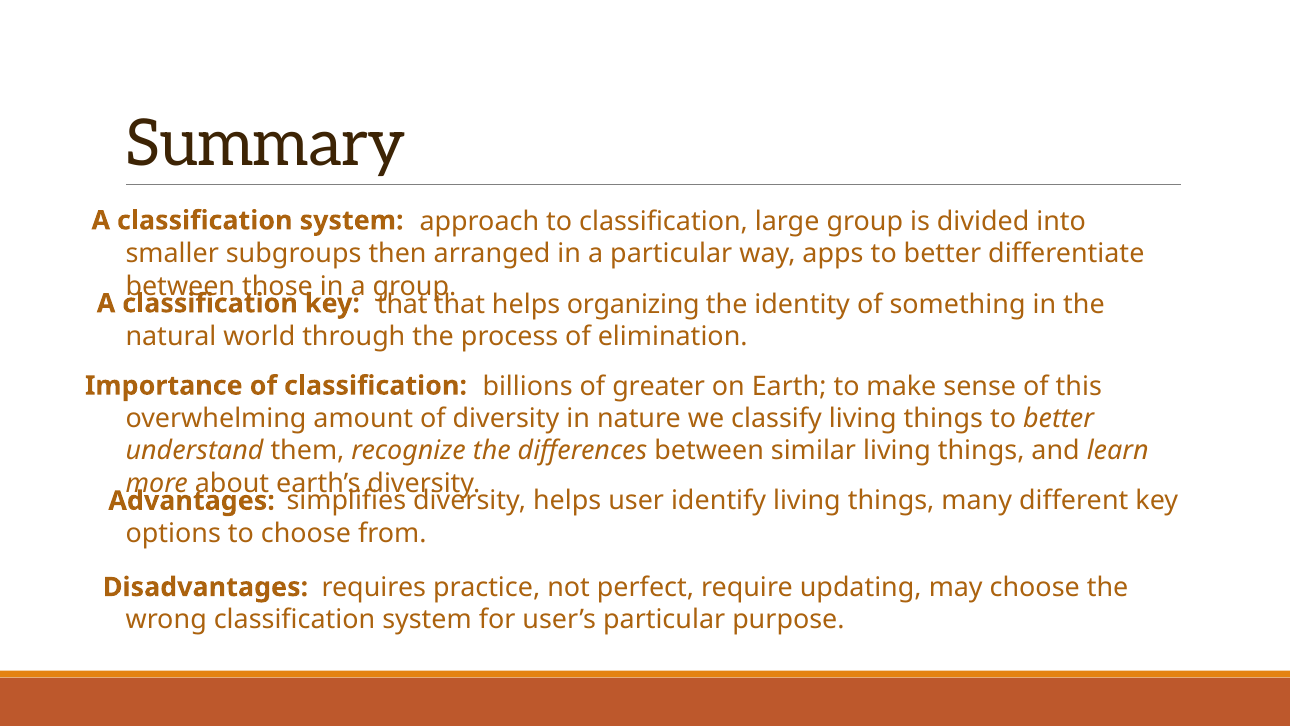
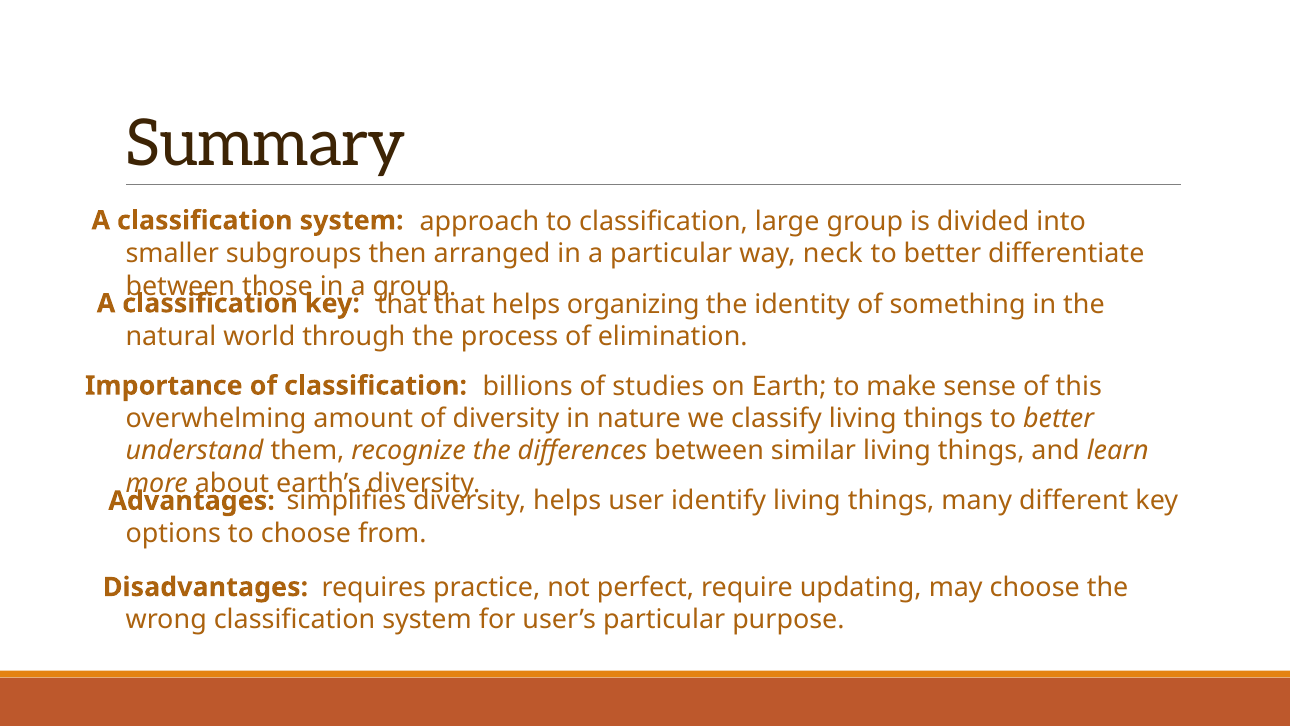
apps: apps -> neck
greater: greater -> studies
